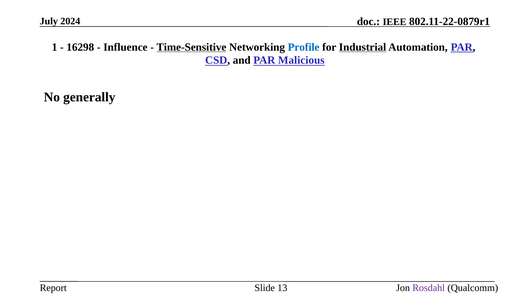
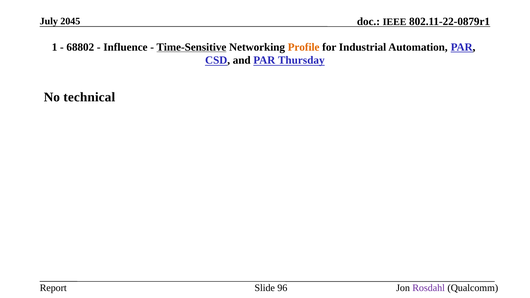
2024: 2024 -> 2045
16298: 16298 -> 68802
Profile colour: blue -> orange
Industrial underline: present -> none
Malicious: Malicious -> Thursday
generally: generally -> technical
13: 13 -> 96
